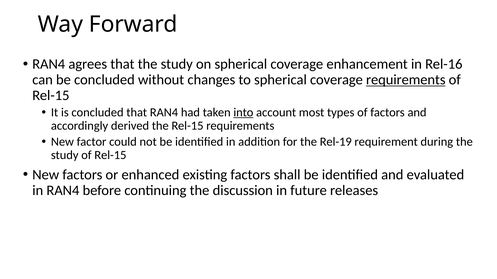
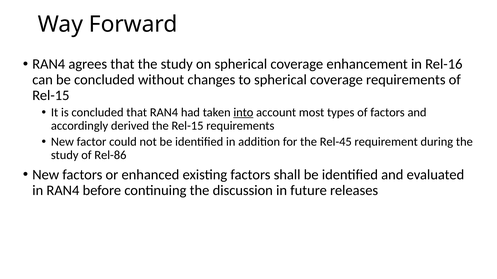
requirements at (406, 80) underline: present -> none
Rel-19: Rel-19 -> Rel-45
study of Rel-15: Rel-15 -> Rel-86
